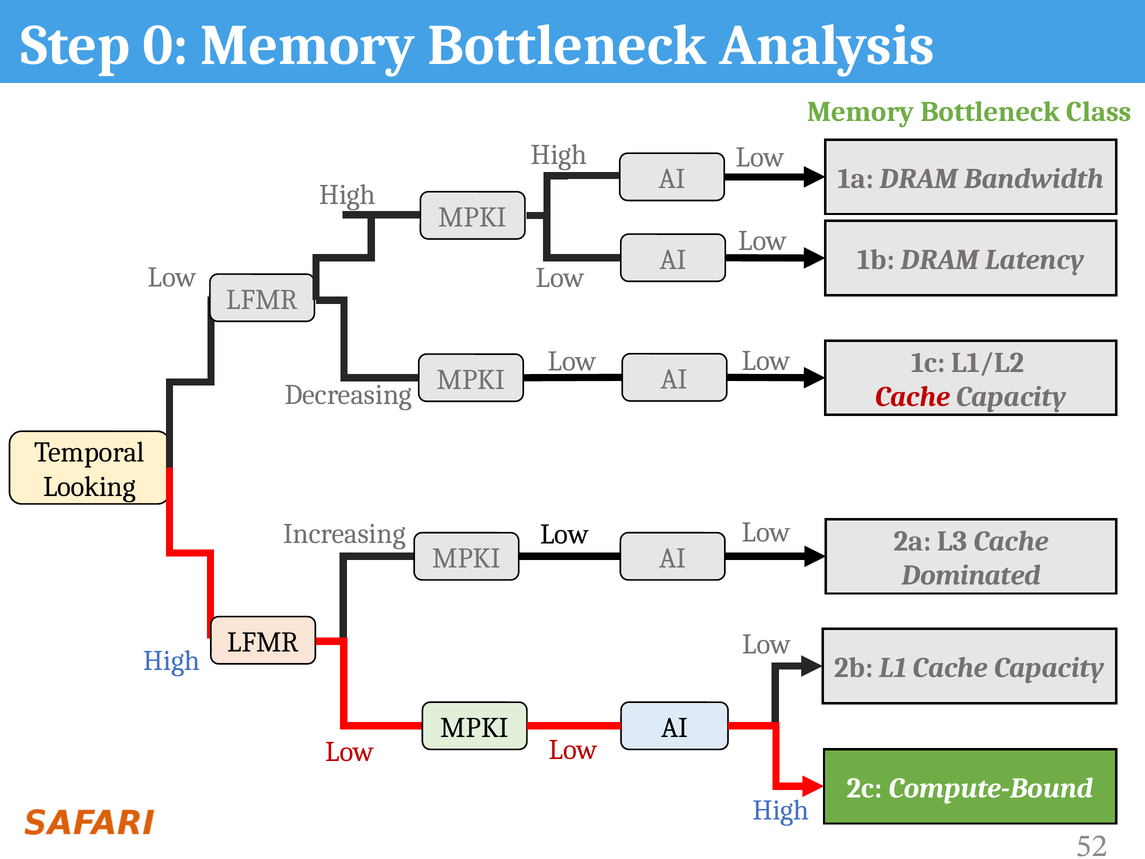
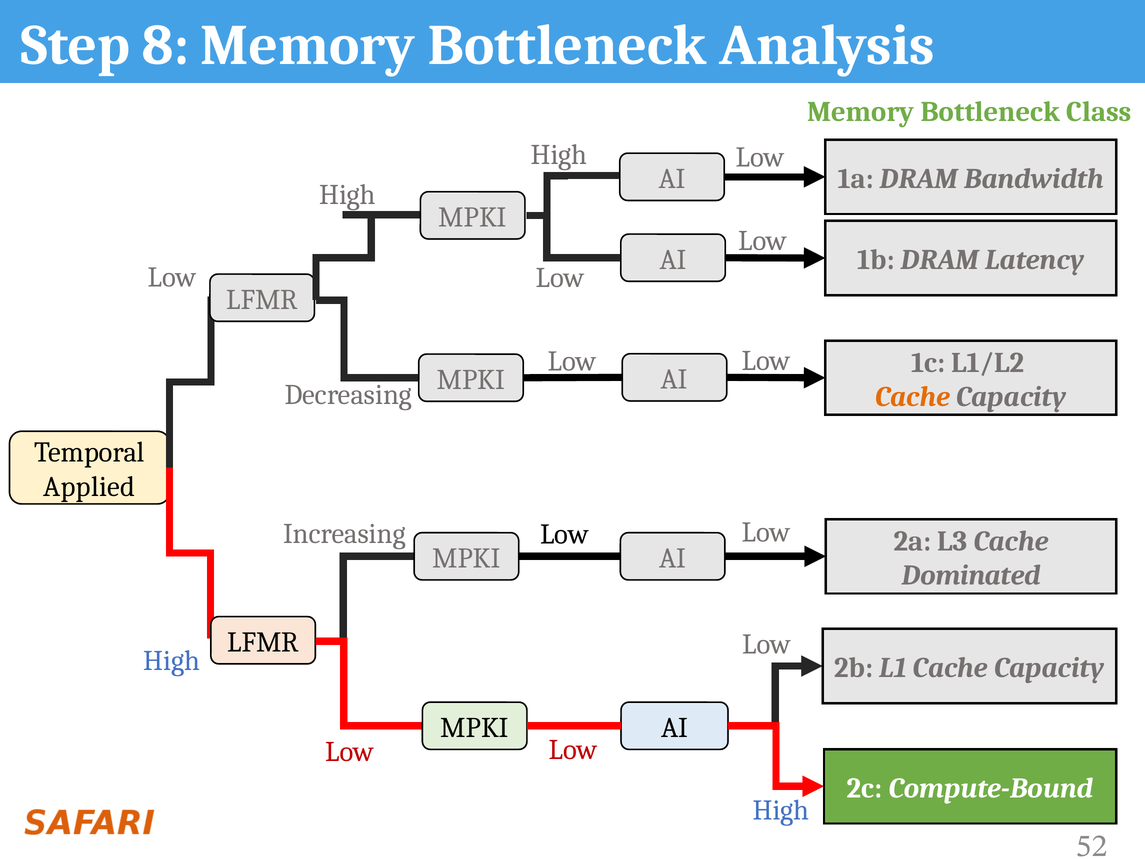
0: 0 -> 8
Cache at (913, 397) colour: red -> orange
Looking: Looking -> Applied
